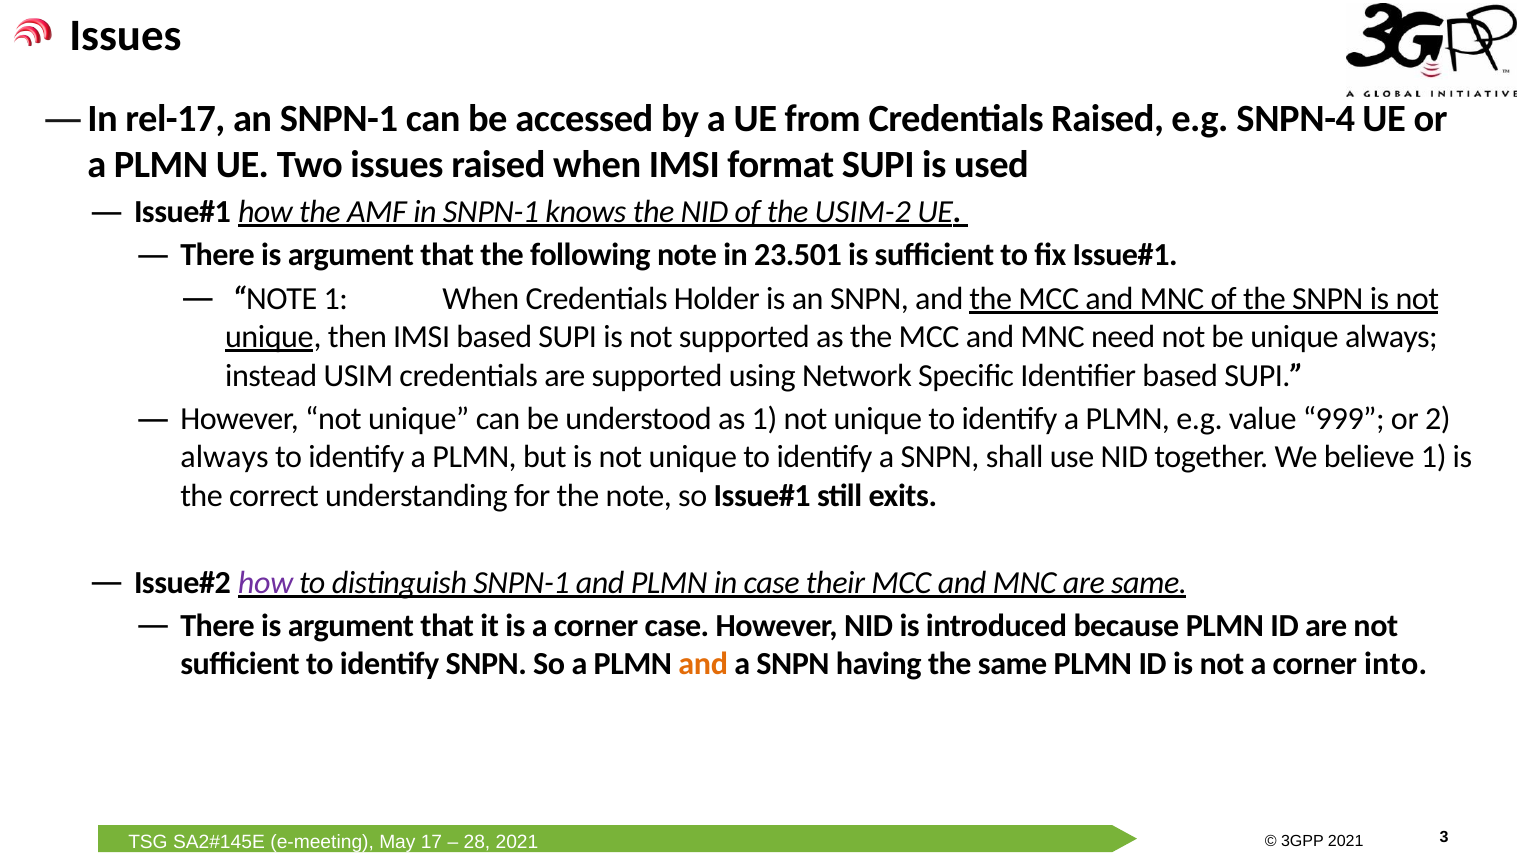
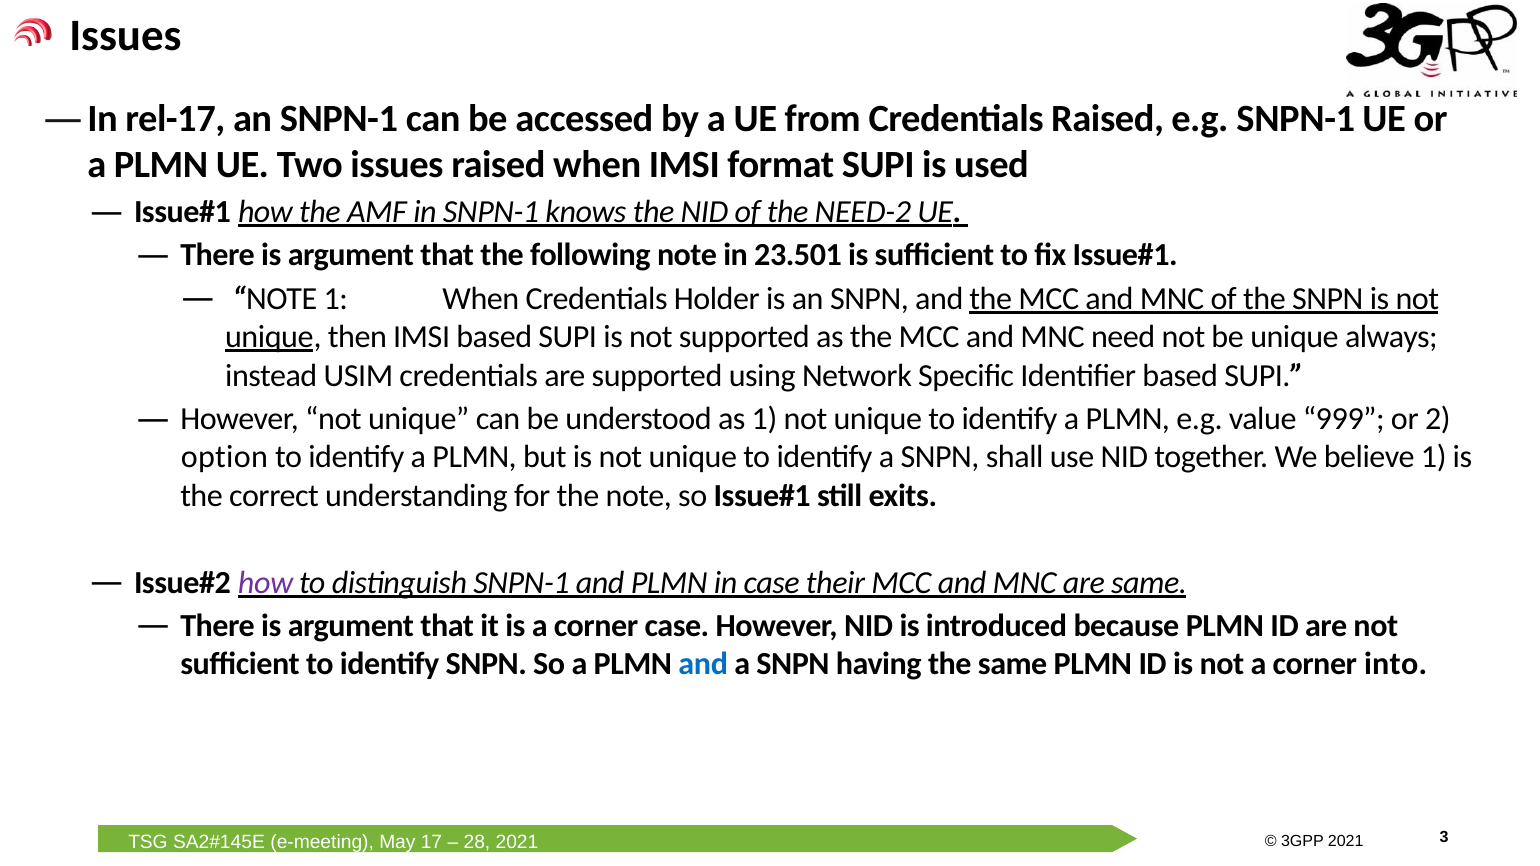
e.g SNPN-4: SNPN-4 -> SNPN-1
USIM-2: USIM-2 -> NEED-2
always at (225, 457): always -> option
and at (703, 664) colour: orange -> blue
